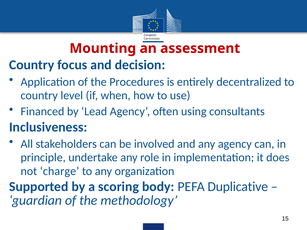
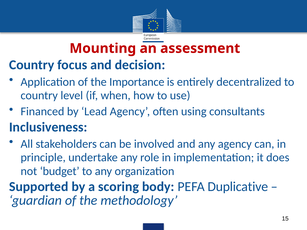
Procedures: Procedures -> Importance
charge: charge -> budget
